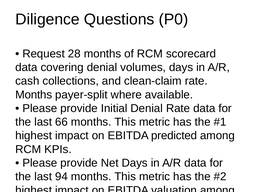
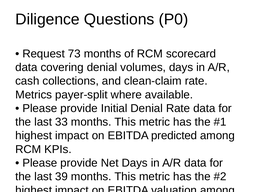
28: 28 -> 73
Months at (34, 95): Months -> Metrics
66: 66 -> 33
94: 94 -> 39
